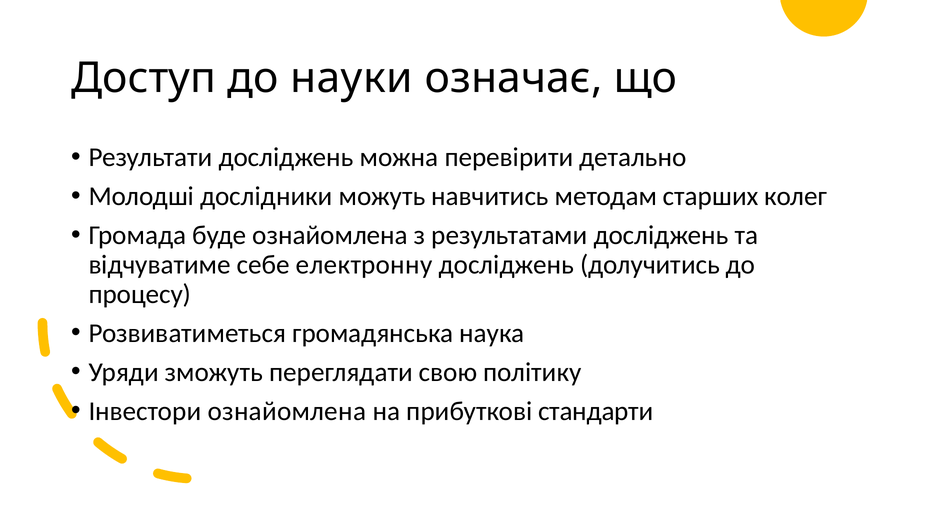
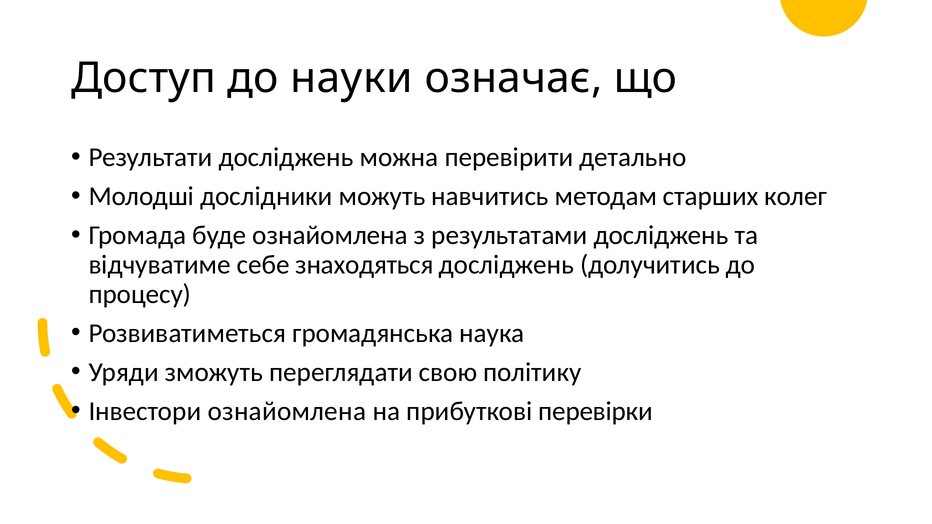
електронну: електронну -> знаходяться
стандарти: стандарти -> перевірки
